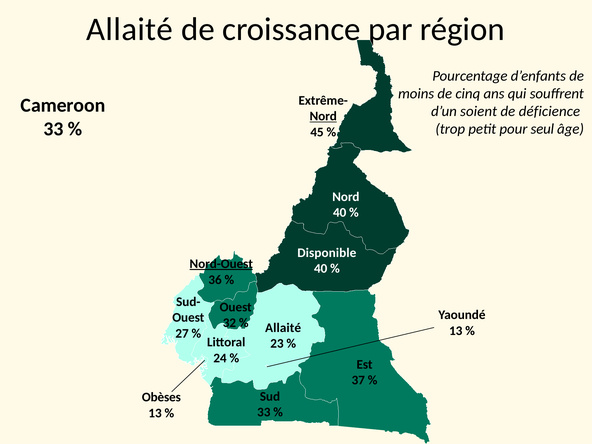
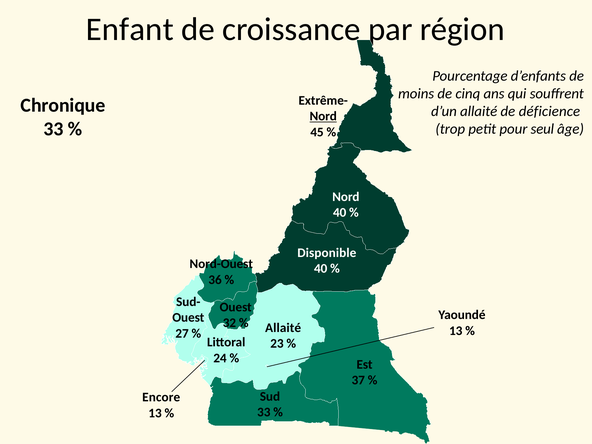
Allaité at (130, 29): Allaité -> Enfant
Cameroon: Cameroon -> Chronique
d’un soient: soient -> allaité
Nord-Ouest underline: present -> none
Obèses: Obèses -> Encore
